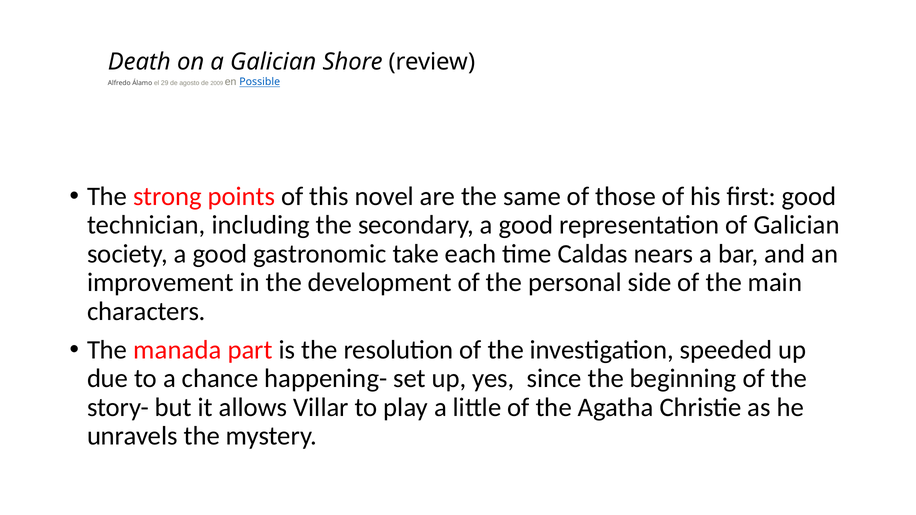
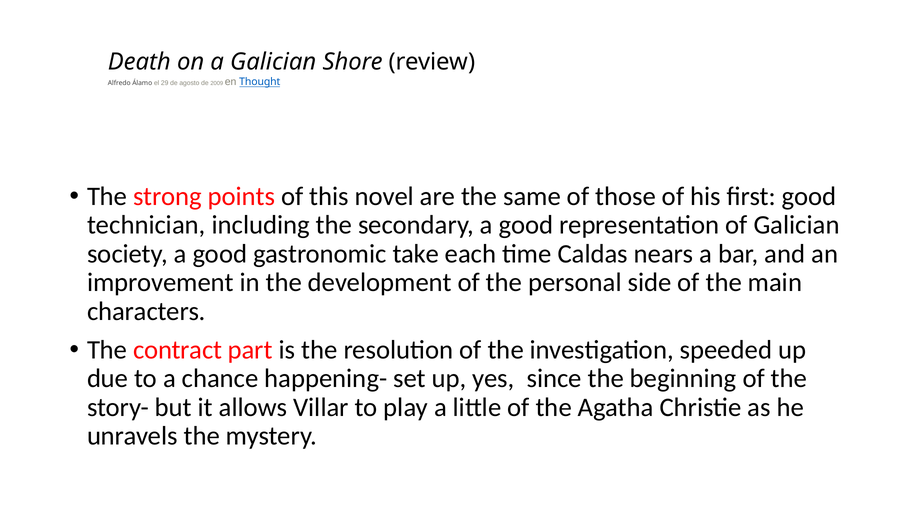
Possible: Possible -> Thought
manada: manada -> contract
